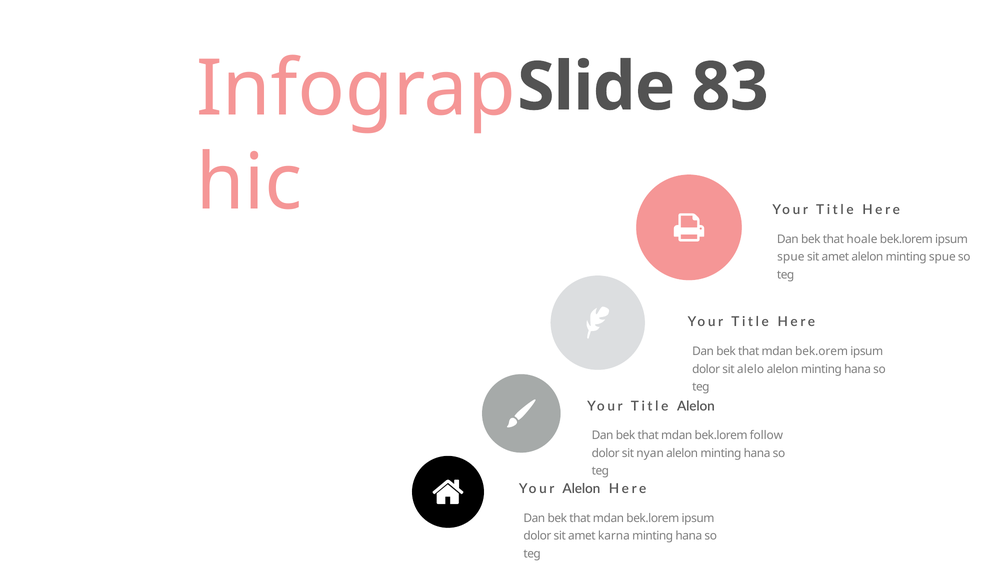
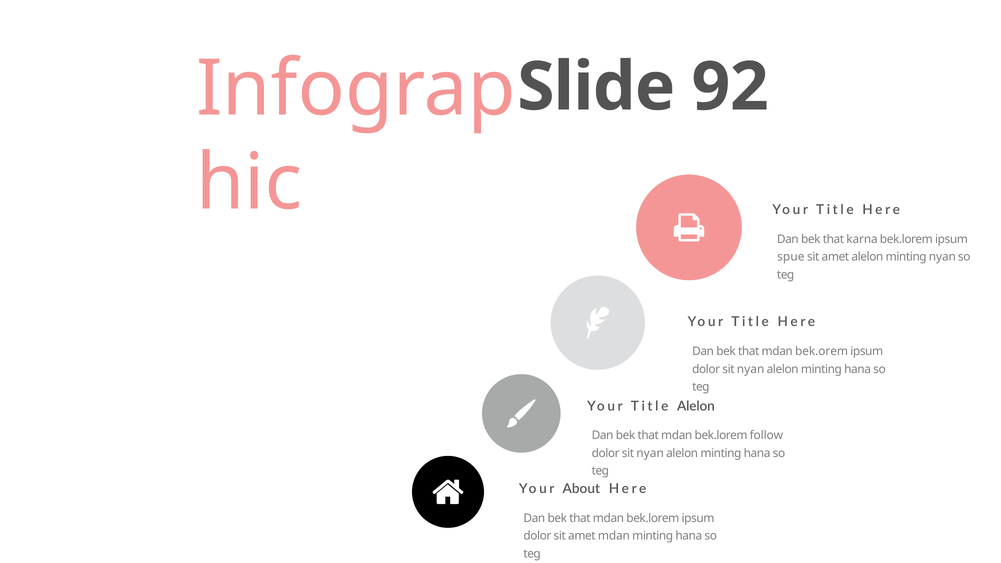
83: 83 -> 92
hoale: hoale -> karna
minting spue: spue -> nyan
alelo at (751, 369): alelo -> nyan
Your Alelon: Alelon -> About
amet karna: karna -> mdan
